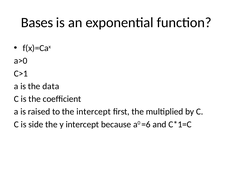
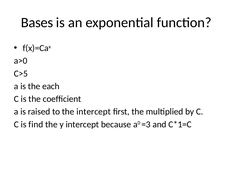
C>1: C>1 -> C>5
data: data -> each
side: side -> find
=6: =6 -> =3
